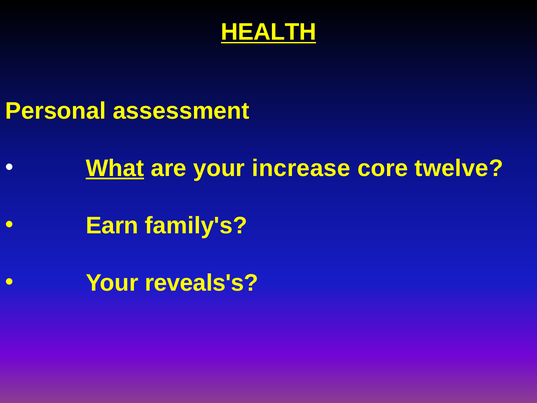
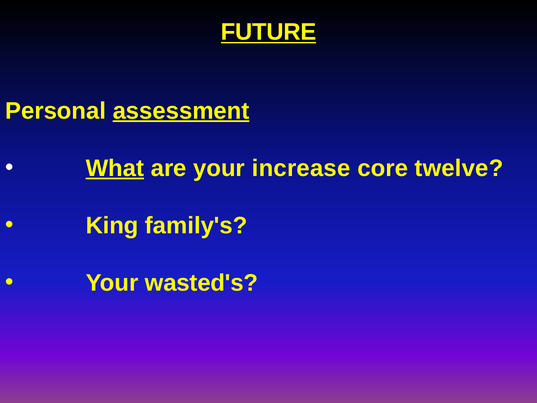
HEALTH: HEALTH -> FUTURE
assessment underline: none -> present
Earn: Earn -> King
reveals's: reveals's -> wasted's
